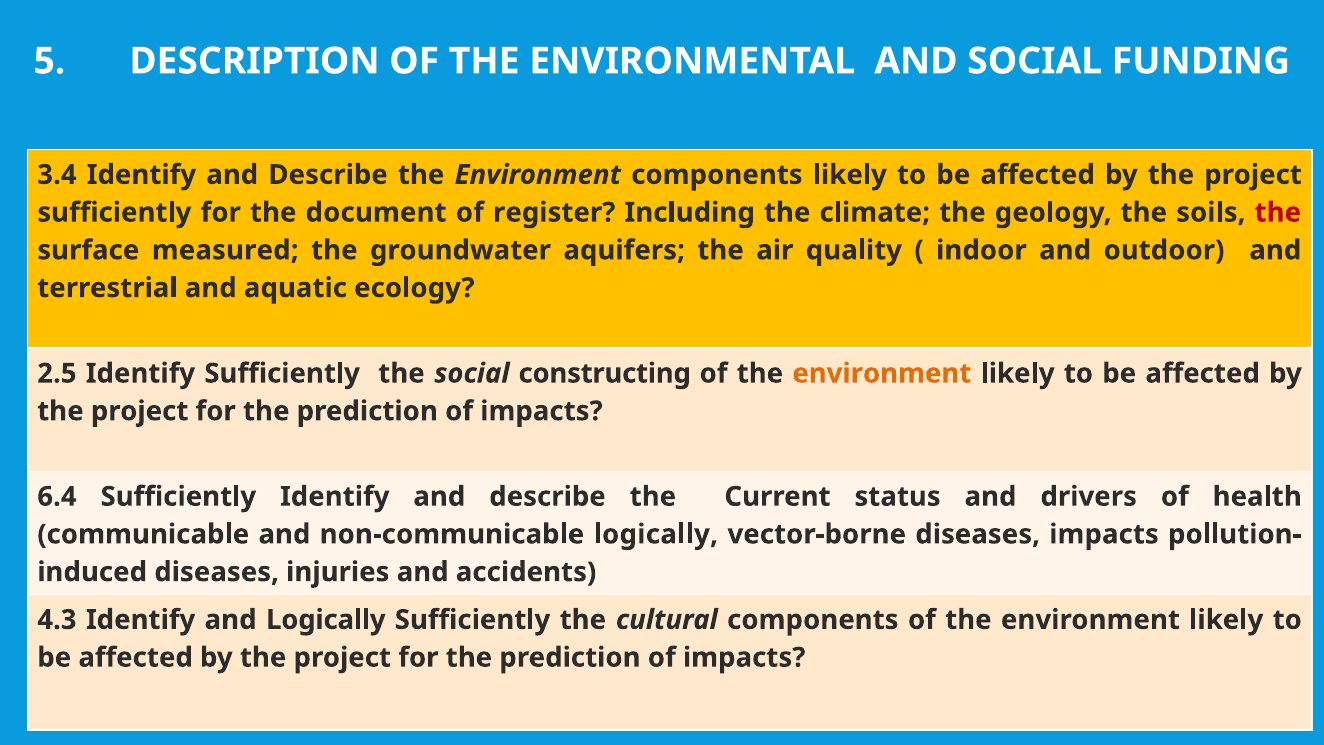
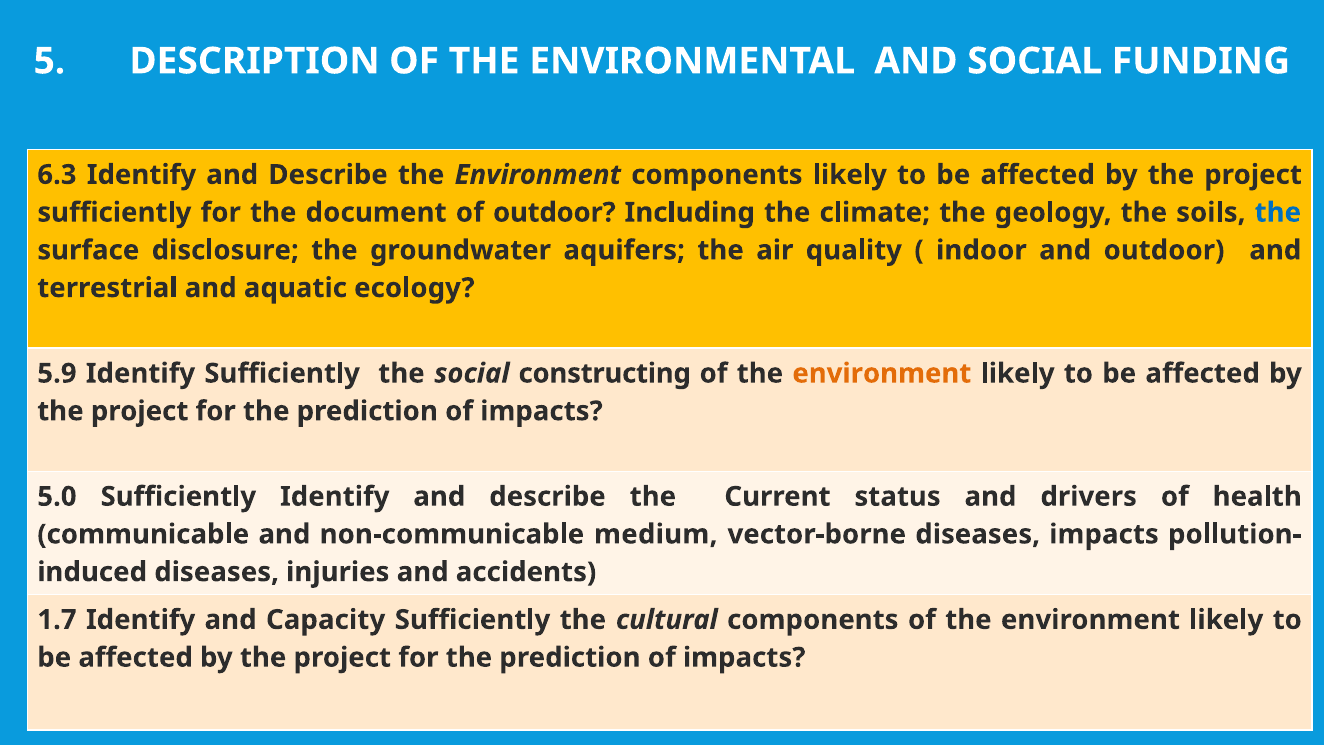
3.4: 3.4 -> 6.3
of register: register -> outdoor
the at (1278, 212) colour: red -> blue
measured: measured -> disclosure
2.5: 2.5 -> 5.9
6.4: 6.4 -> 5.0
non-communicable logically: logically -> medium
4.3: 4.3 -> 1.7
and Logically: Logically -> Capacity
